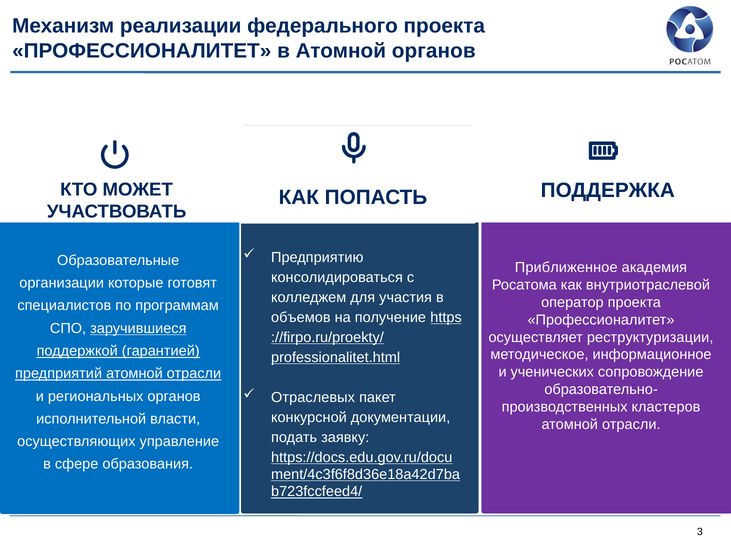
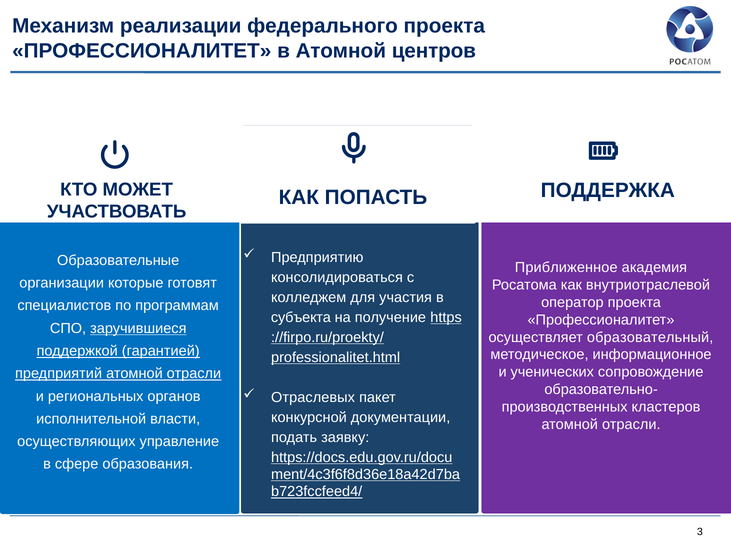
Атомной органов: органов -> центров
объемов: объемов -> субъекта
реструктуризации: реструктуризации -> образовательный
